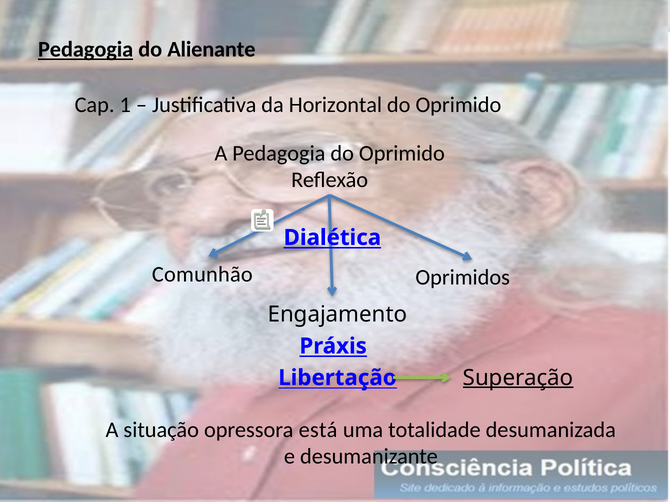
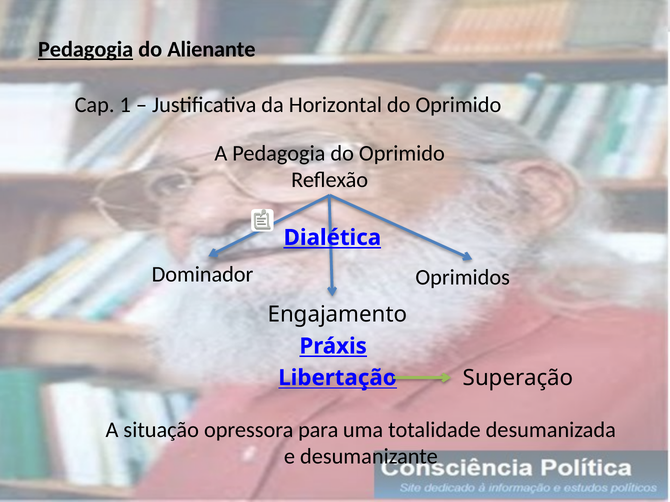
Comunhão: Comunhão -> Dominador
Superação underline: present -> none
está: está -> para
